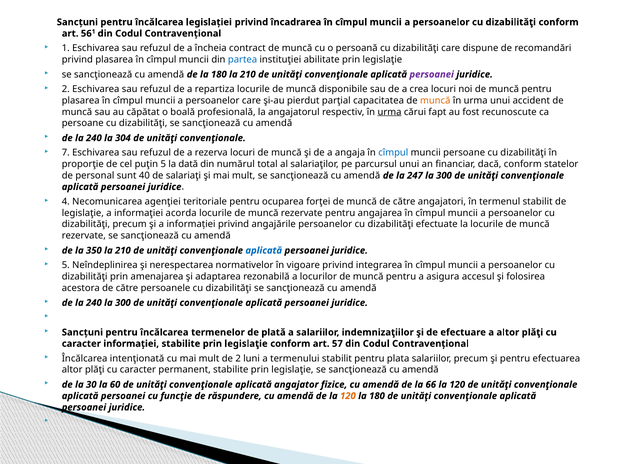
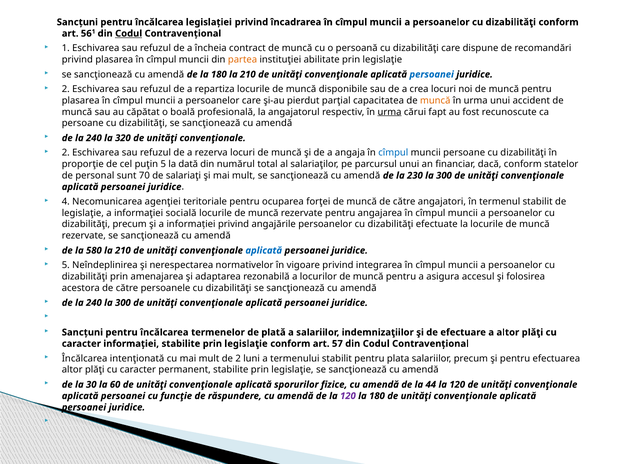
Codul at (129, 34) underline: none -> present
partea colour: blue -> orange
persoanei at (432, 74) colour: purple -> blue
304: 304 -> 320
7 at (66, 153): 7 -> 2
40: 40 -> 70
247: 247 -> 230
acorda: acorda -> socială
350: 350 -> 580
angajator: angajator -> sporurilor
66: 66 -> 44
120 at (348, 396) colour: orange -> purple
